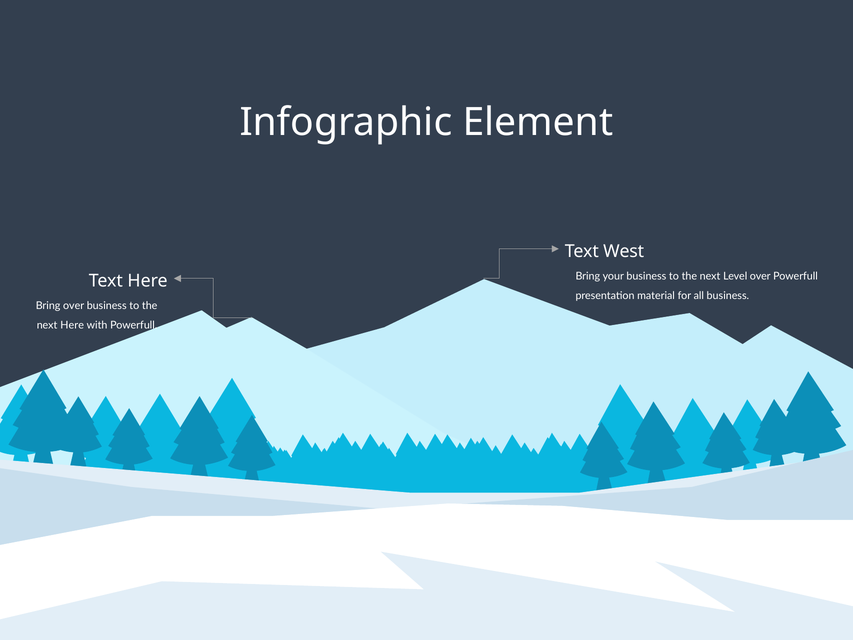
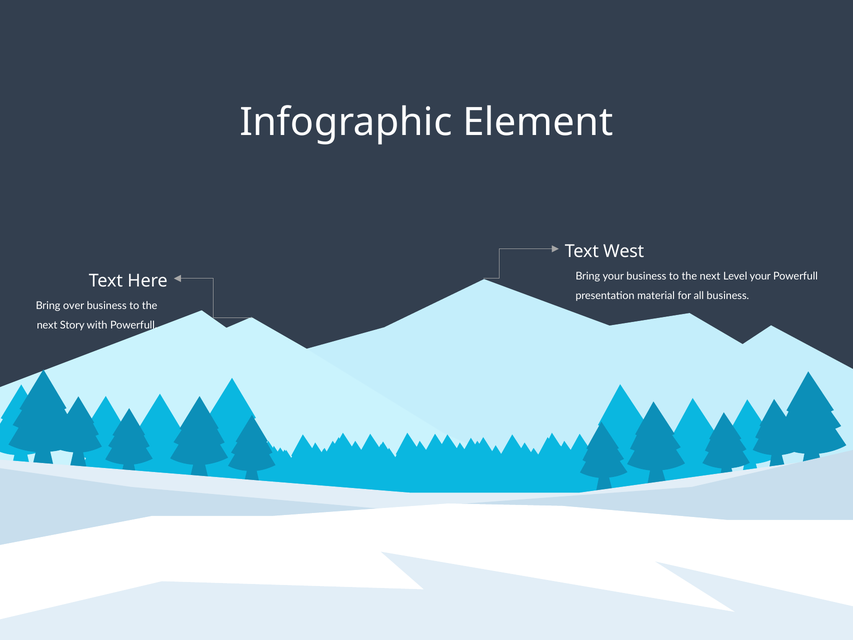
Level over: over -> your
next Here: Here -> Story
